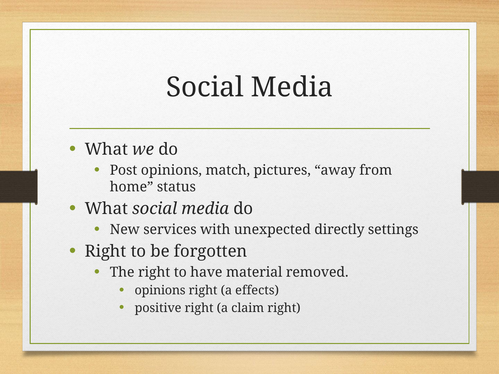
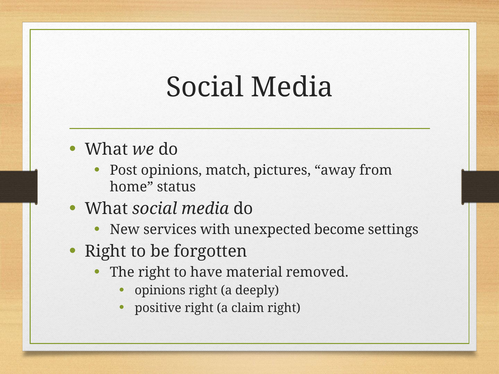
directly: directly -> become
effects: effects -> deeply
